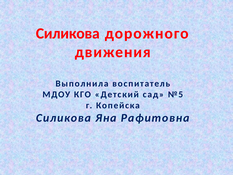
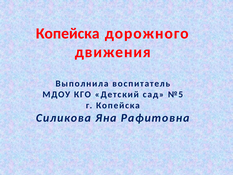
Силикова at (68, 33): Силикова -> Копейска
